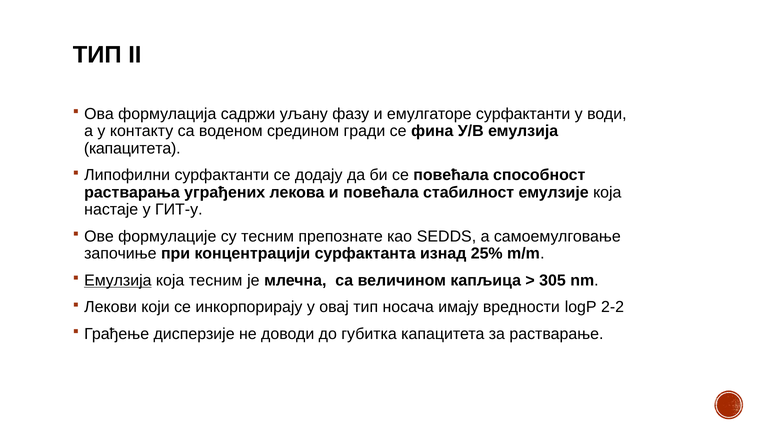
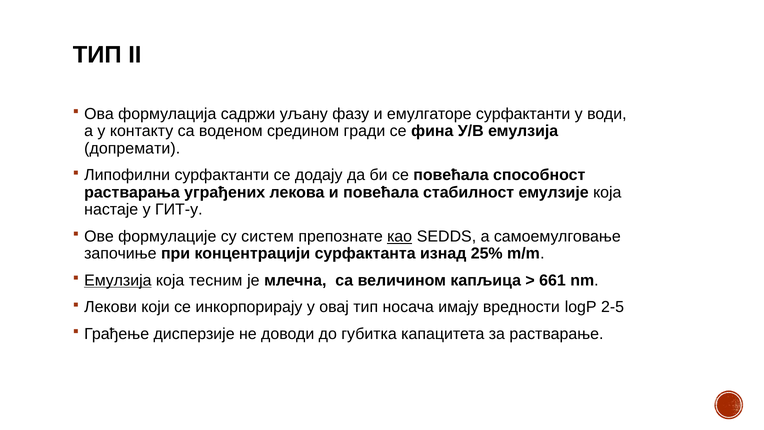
капацитета at (132, 148): капацитета -> допремати
су тесним: тесним -> систем
као underline: none -> present
305: 305 -> 661
2-2: 2-2 -> 2-5
